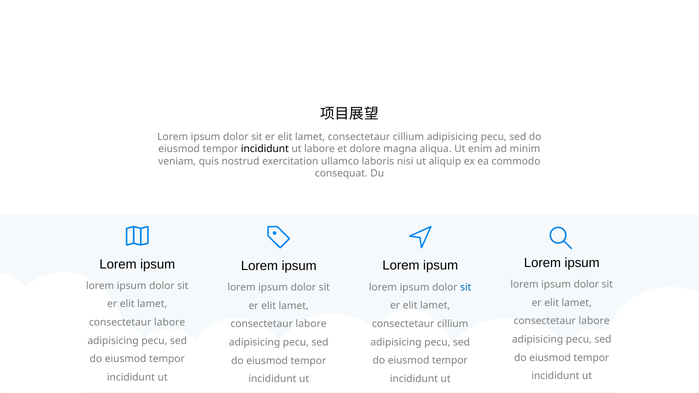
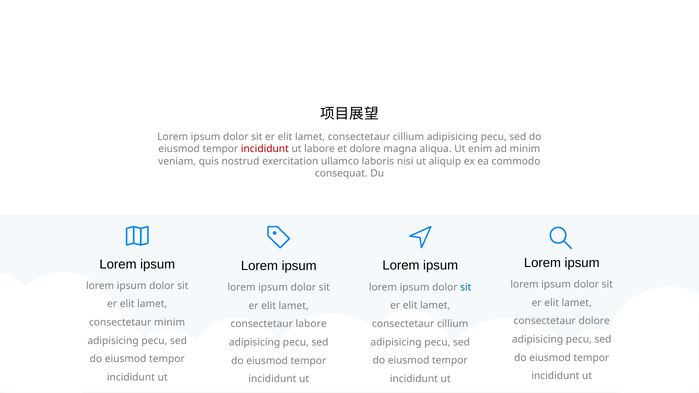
incididunt at (265, 149) colour: black -> red
labore at (594, 321): labore -> dolore
labore at (170, 323): labore -> minim
